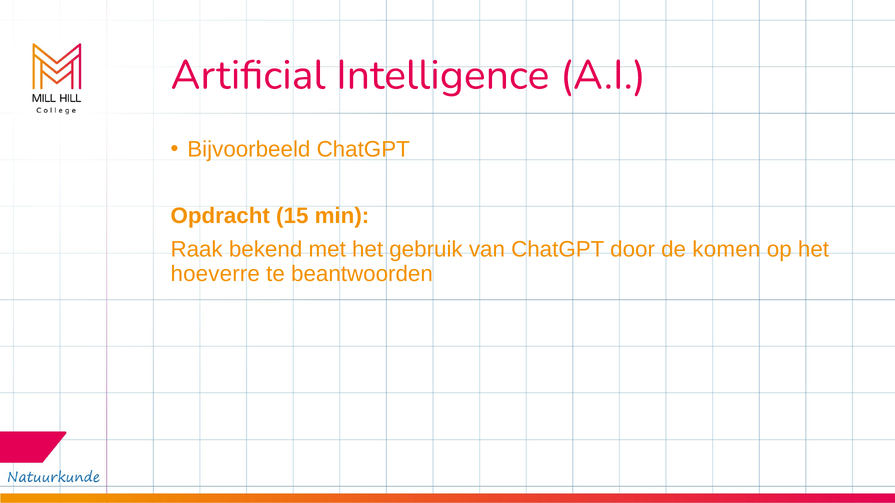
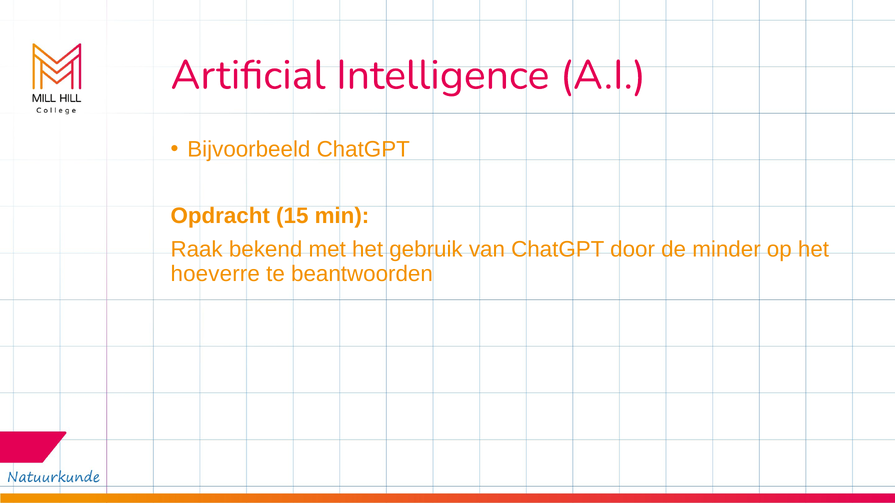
komen: komen -> minder
